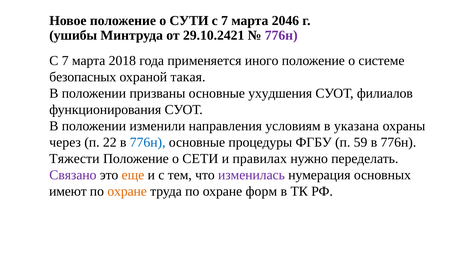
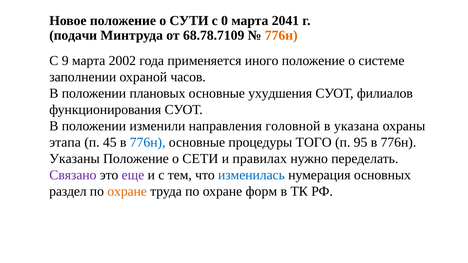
7 at (225, 21): 7 -> 0
2046: 2046 -> 2041
ушибы: ушибы -> подачи
29.10.2421: 29.10.2421 -> 68.78.7109
776н at (281, 35) colour: purple -> orange
7 at (65, 61): 7 -> 9
2018: 2018 -> 2002
безопасных: безопасных -> заполнении
такая: такая -> часов
призваны: призваны -> плановых
условиям: условиям -> головной
через: через -> этапа
22: 22 -> 45
ФГБУ: ФГБУ -> ТОГО
59: 59 -> 95
Тяжести: Тяжести -> Указаны
еще colour: orange -> purple
изменилась colour: purple -> blue
имеют: имеют -> раздел
